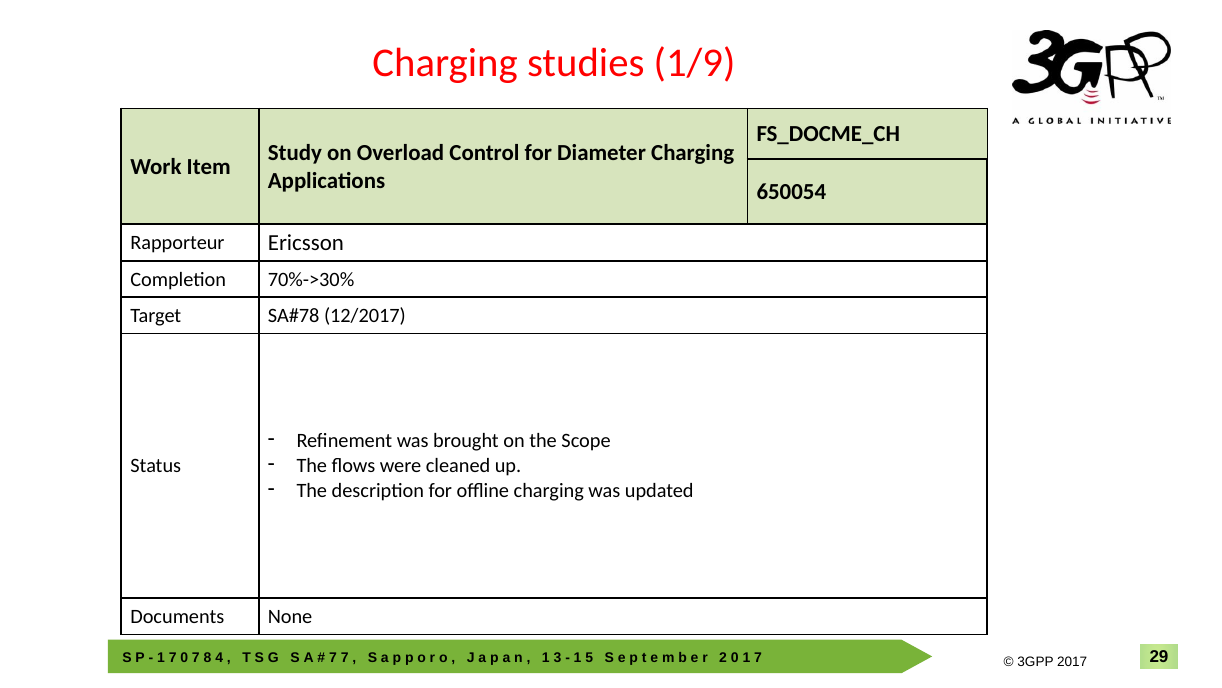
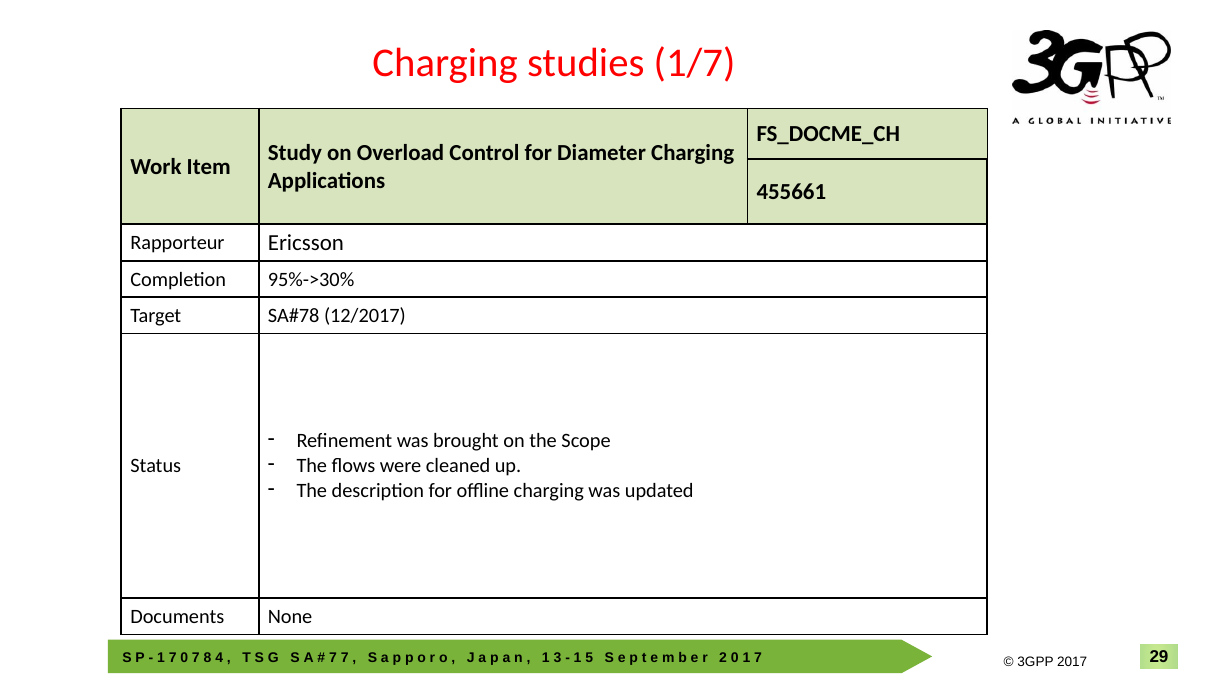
1/9: 1/9 -> 1/7
650054: 650054 -> 455661
70%->30%: 70%->30% -> 95%->30%
